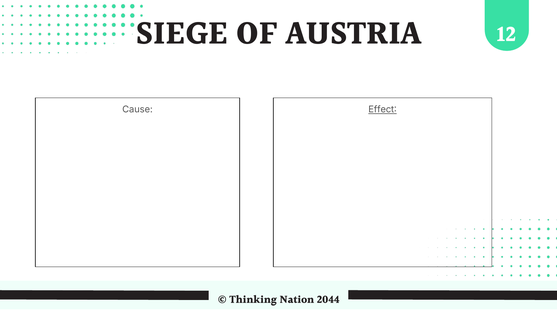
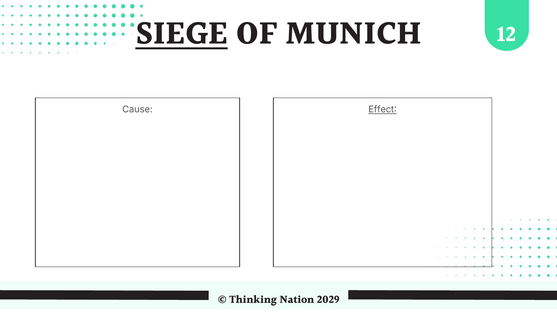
SIEGE underline: none -> present
AUSTRIA: AUSTRIA -> MUNICH
2044: 2044 -> 2029
